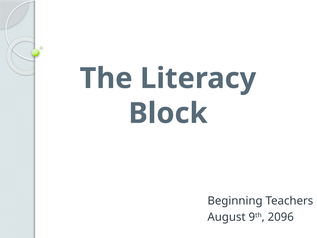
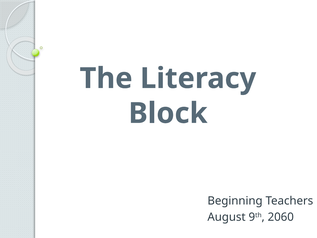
2096: 2096 -> 2060
